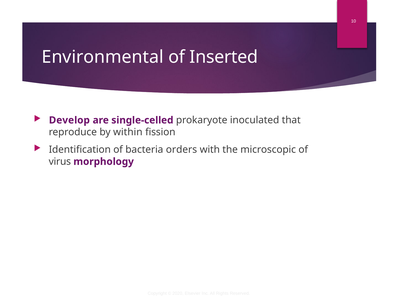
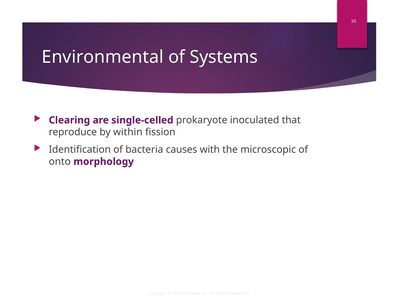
Inserted: Inserted -> Systems
Develop: Develop -> Clearing
orders: orders -> causes
virus: virus -> onto
